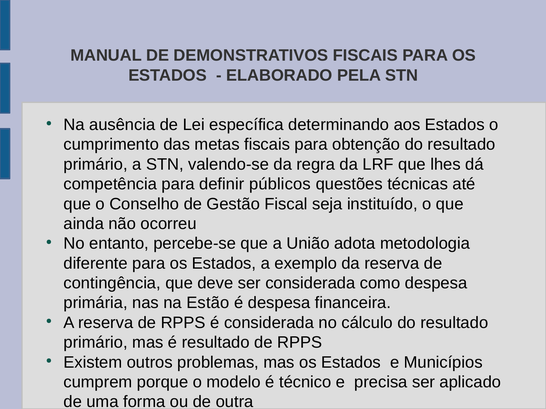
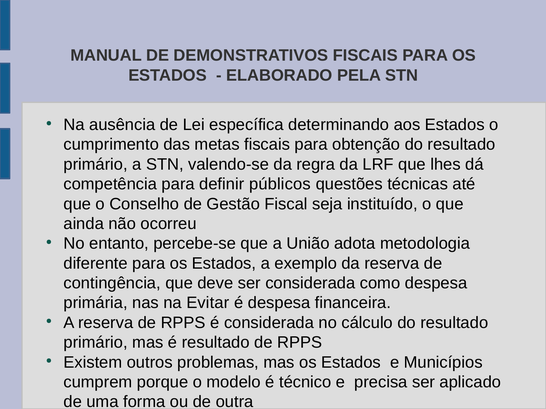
Estão: Estão -> Evitar
